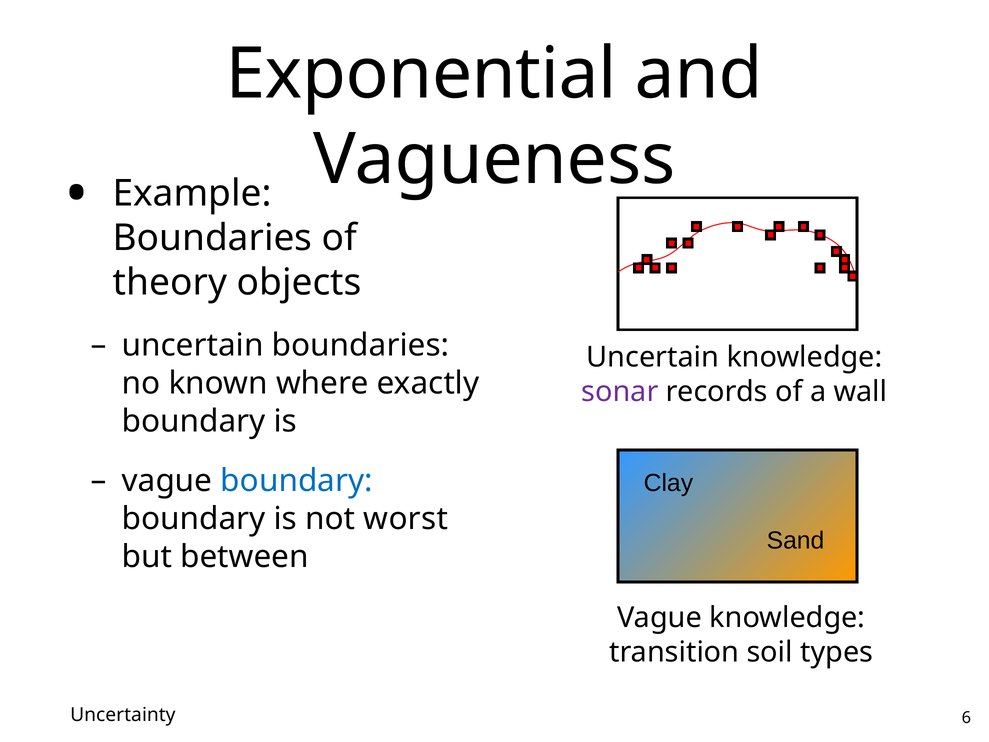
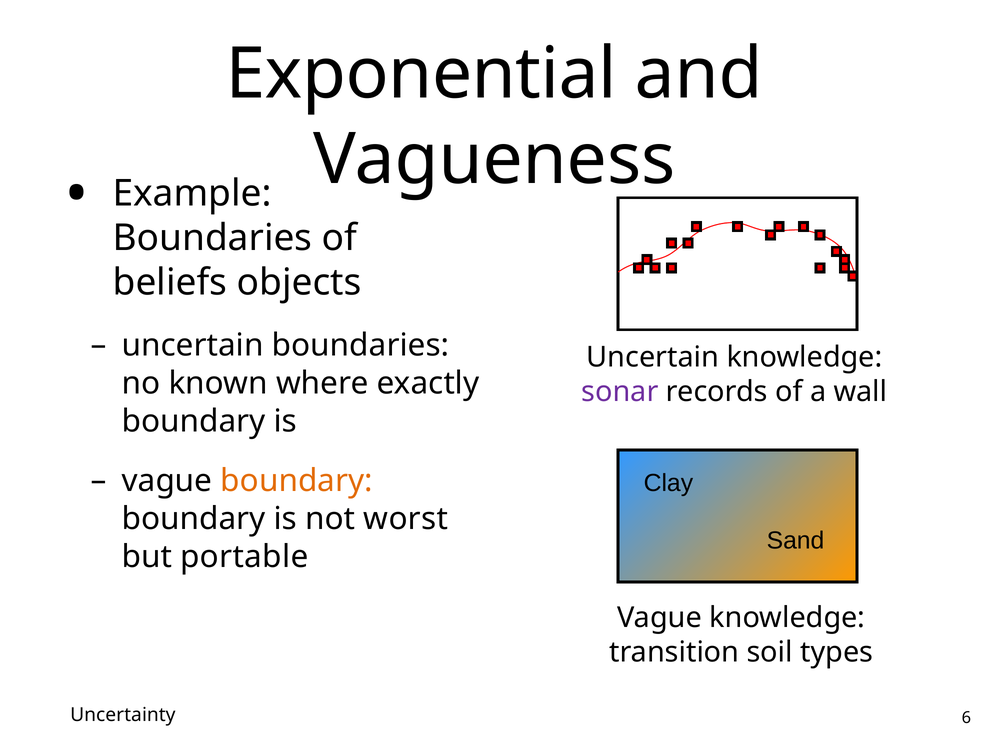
theory: theory -> beliefs
boundary at (297, 481) colour: blue -> orange
between: between -> portable
